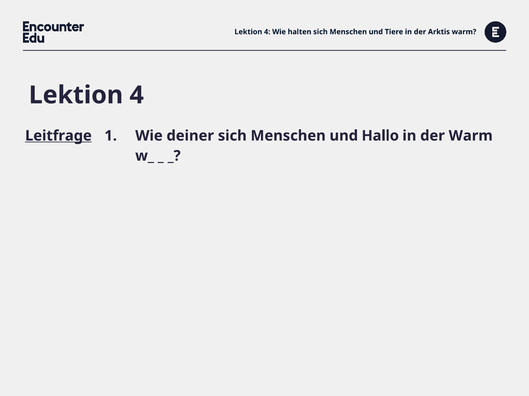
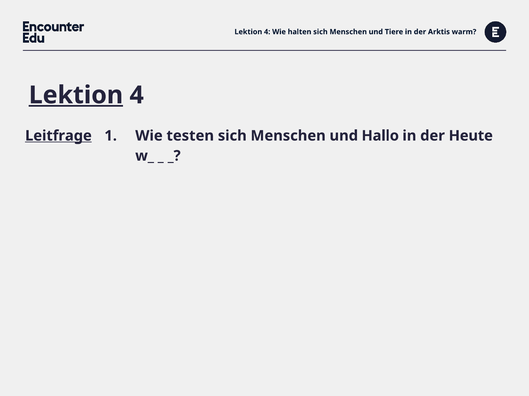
Lektion at (76, 95) underline: none -> present
deiner: deiner -> testen
der Warm: Warm -> Heute
